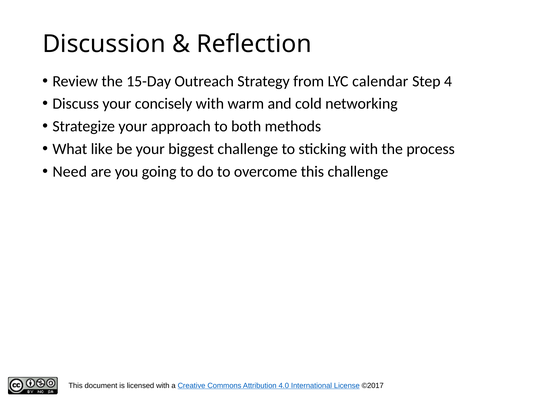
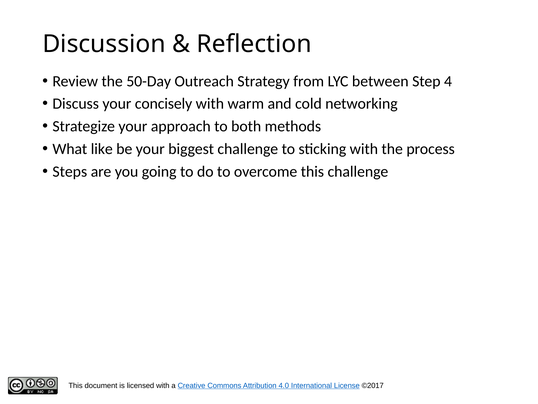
15-Day: 15-Day -> 50-Day
calendar: calendar -> between
Need: Need -> Steps
